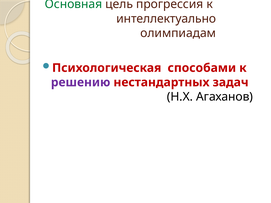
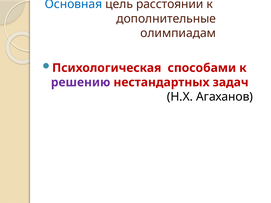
Основная colour: green -> blue
прогрессия: прогрессия -> расстоянии
интеллектуально: интеллектуально -> дополнительные
